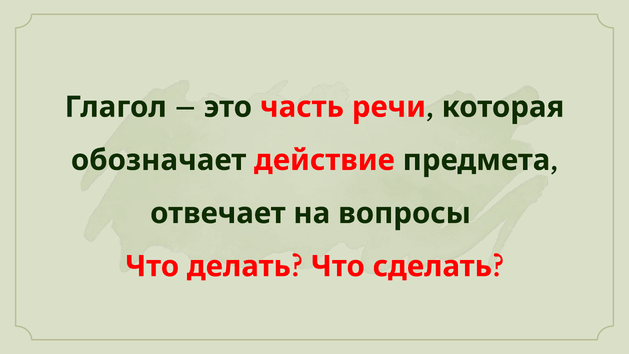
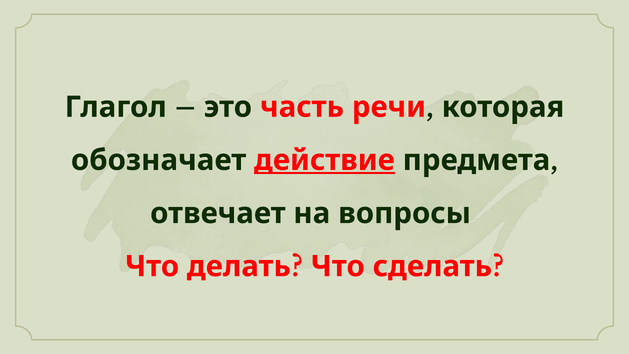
действие underline: none -> present
